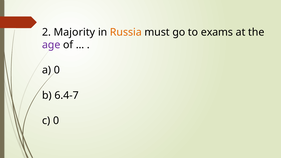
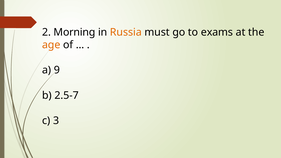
Majority: Majority -> Morning
age colour: purple -> orange
a 0: 0 -> 9
6.4-7: 6.4-7 -> 2.5-7
c 0: 0 -> 3
